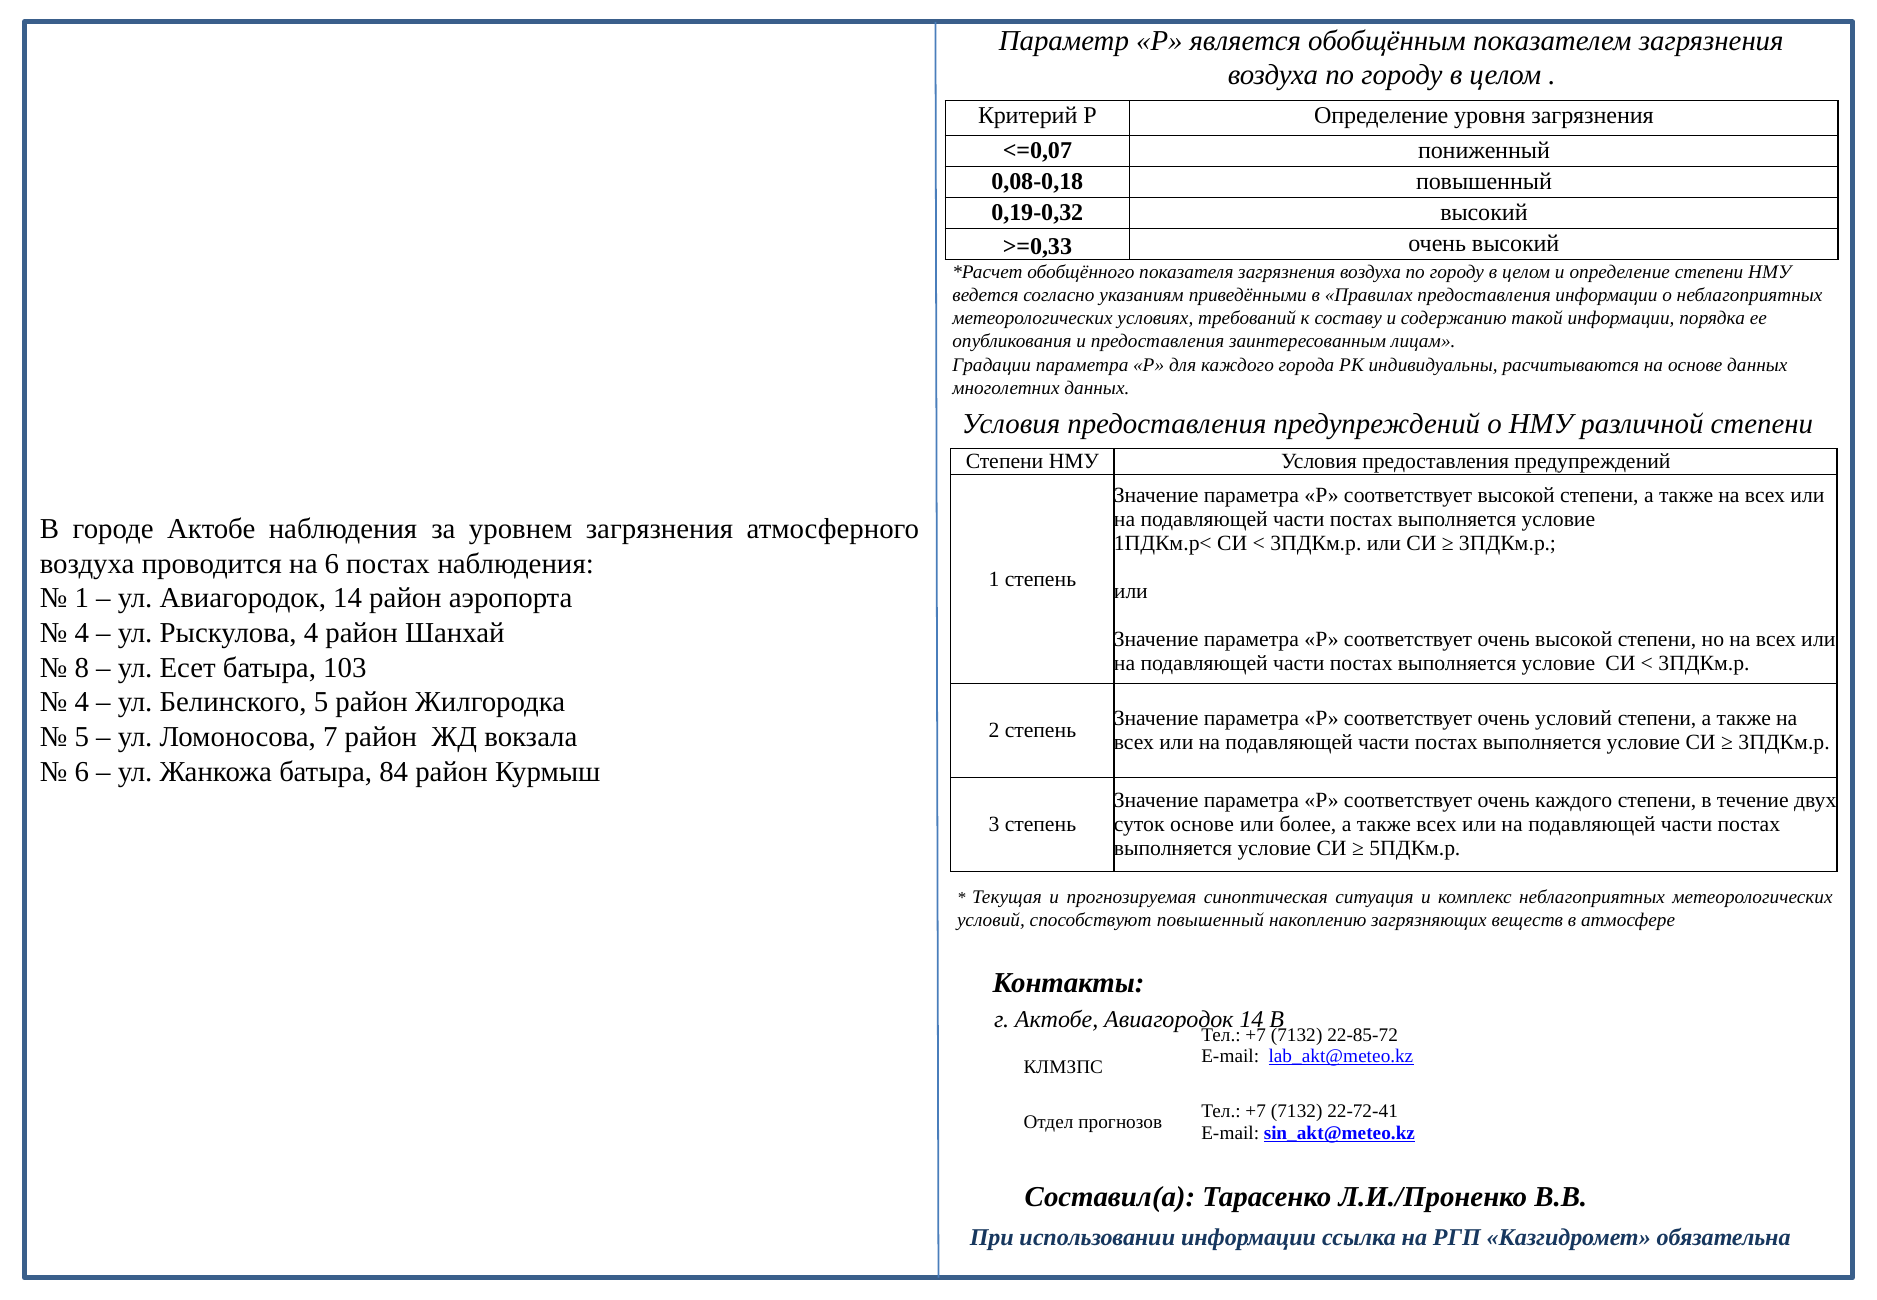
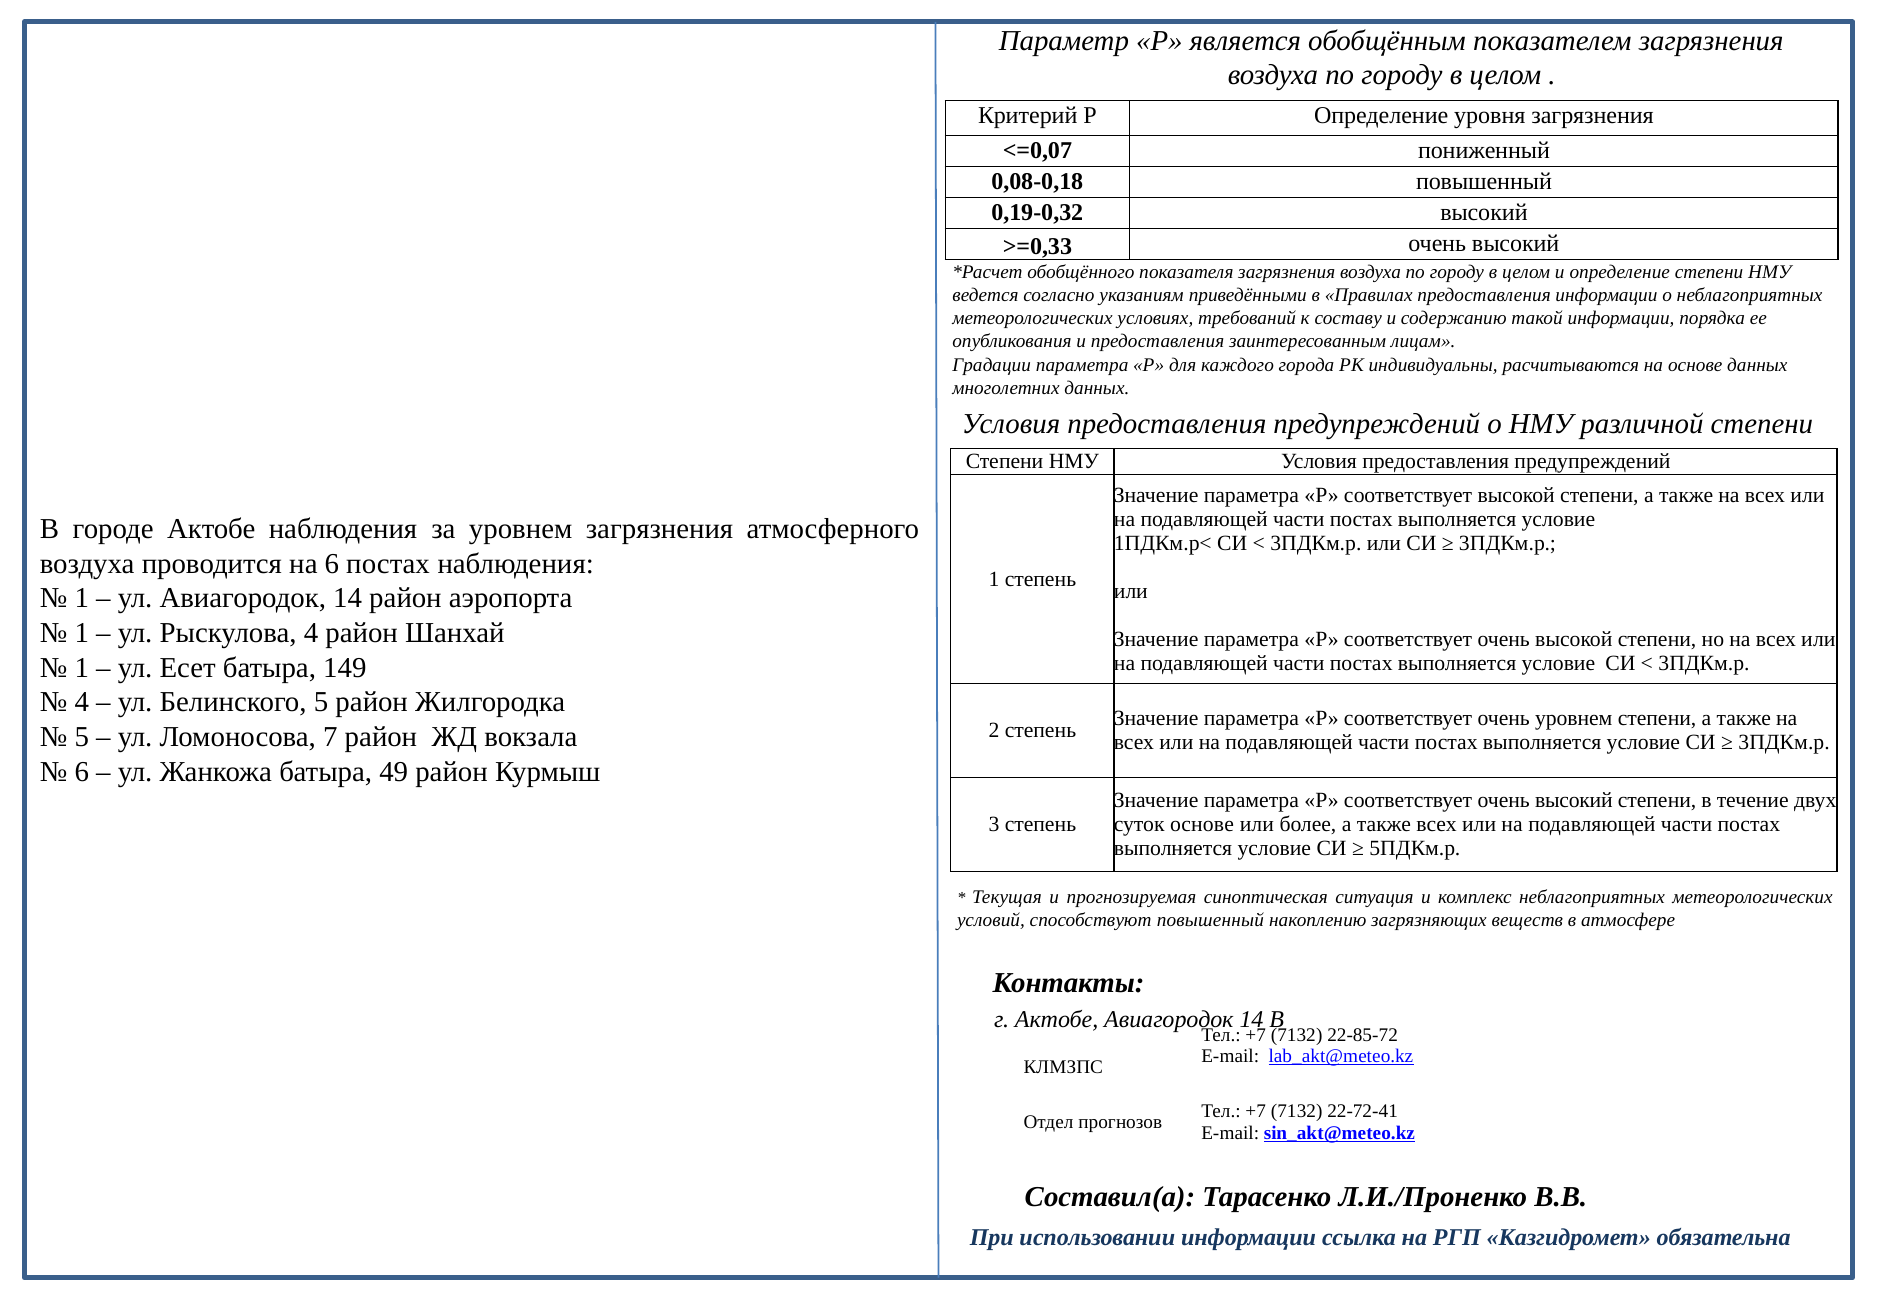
4 at (82, 633): 4 -> 1
8 at (82, 667): 8 -> 1
103: 103 -> 149
очень условий: условий -> уровнем
84: 84 -> 49
соответствует очень каждого: каждого -> высокий
